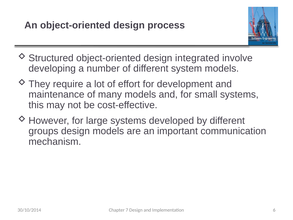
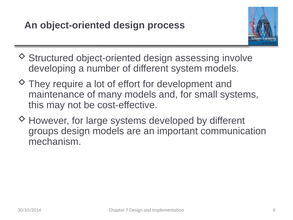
integrated: integrated -> assessing
